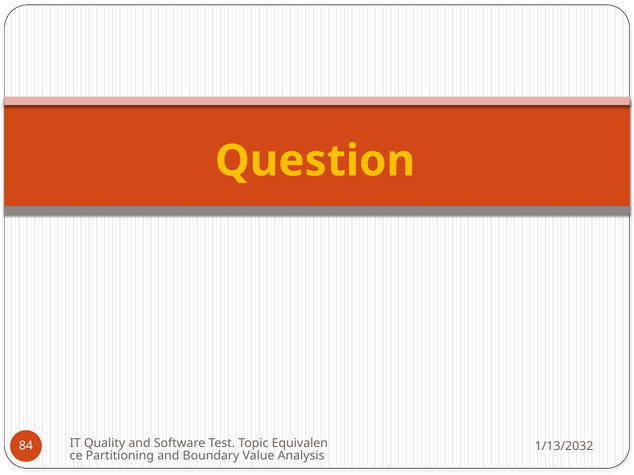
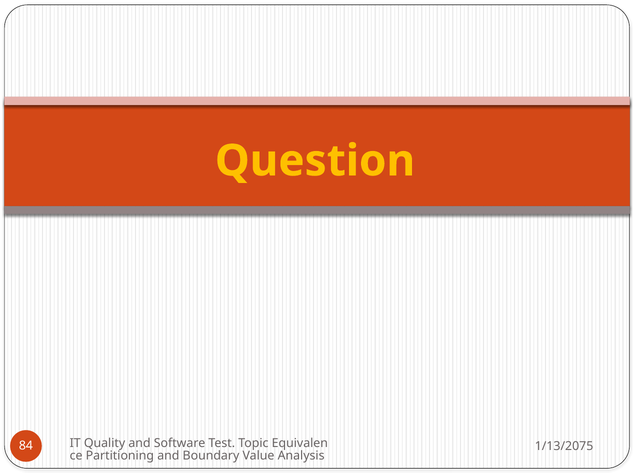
1/13/2032: 1/13/2032 -> 1/13/2075
